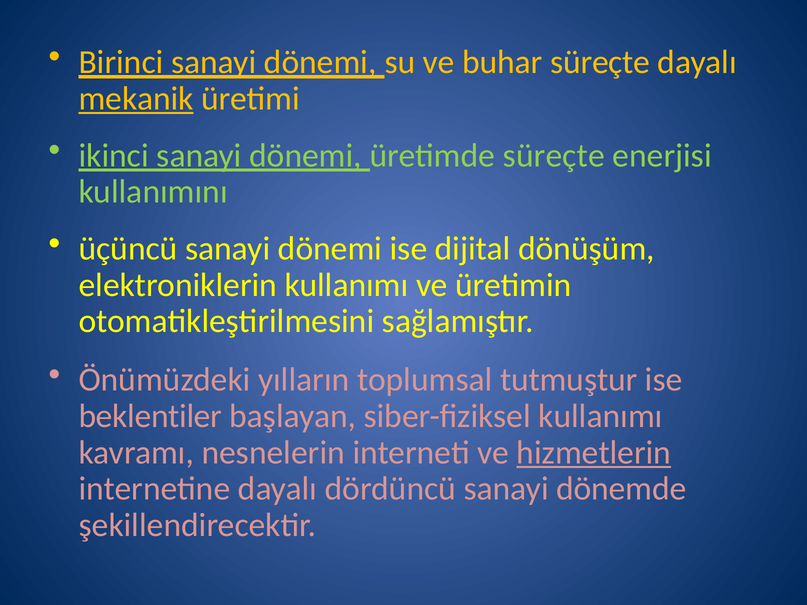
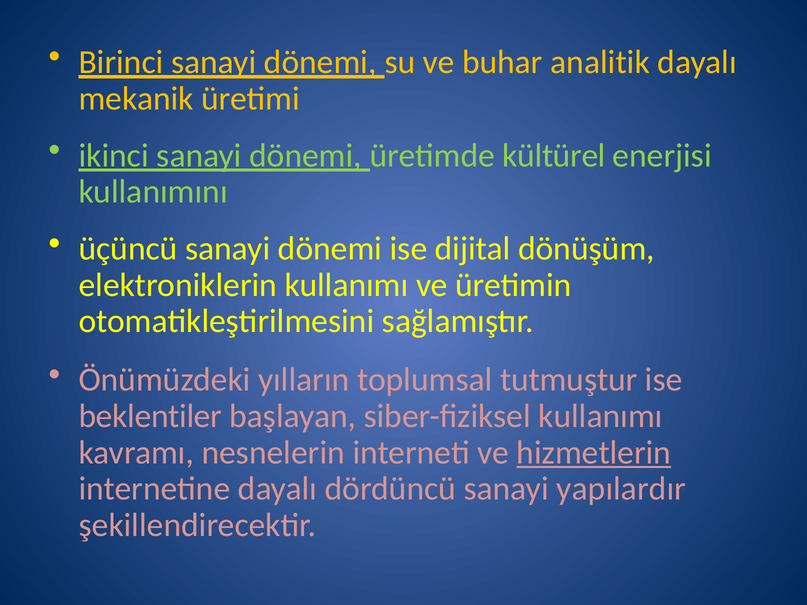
buhar süreçte: süreçte -> analitik
mekanik underline: present -> none
üretimde süreçte: süreçte -> kültürel
dönemde: dönemde -> yapılardır
